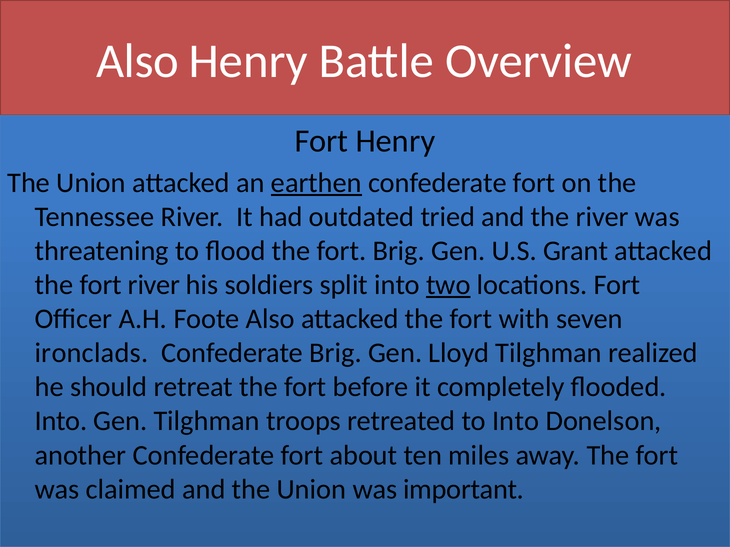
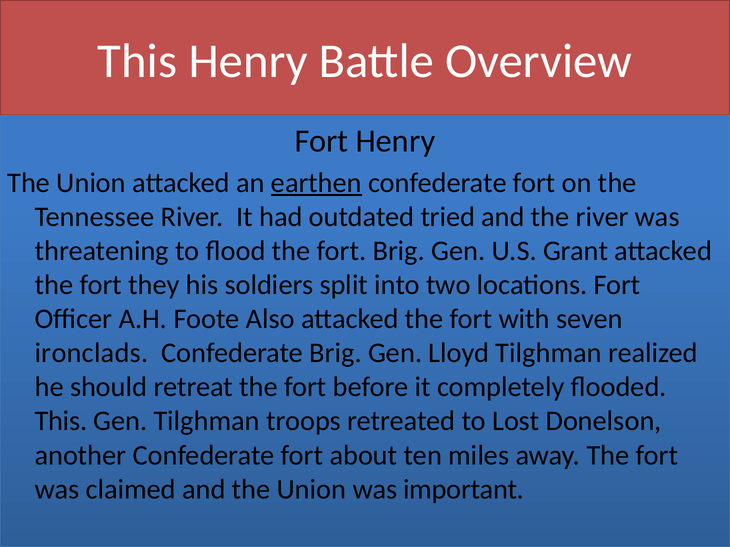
Also at (138, 61): Also -> This
fort river: river -> they
two underline: present -> none
Into at (61, 422): Into -> This
to Into: Into -> Lost
